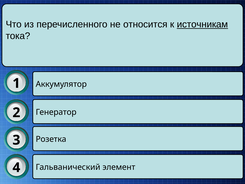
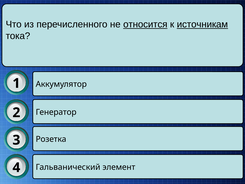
относится underline: none -> present
